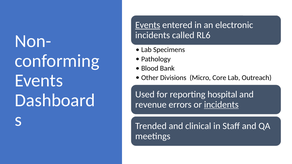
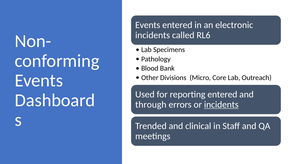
Events at (148, 25) underline: present -> none
reporting hospital: hospital -> entered
revenue: revenue -> through
